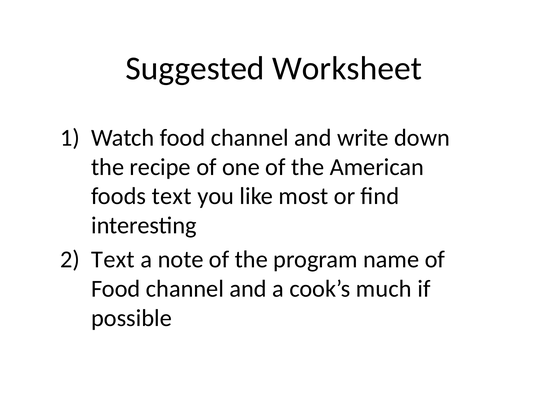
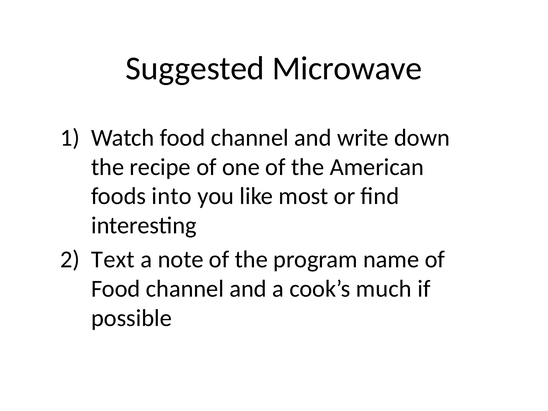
Worksheet: Worksheet -> Microwave
foods text: text -> into
